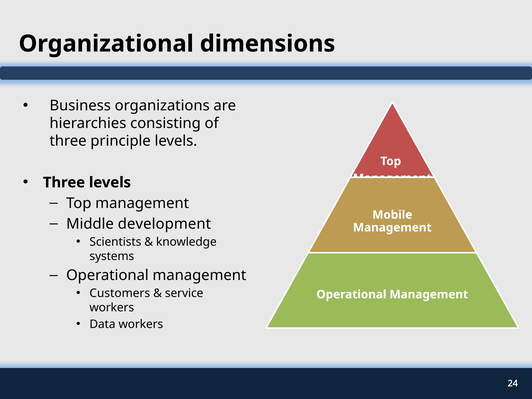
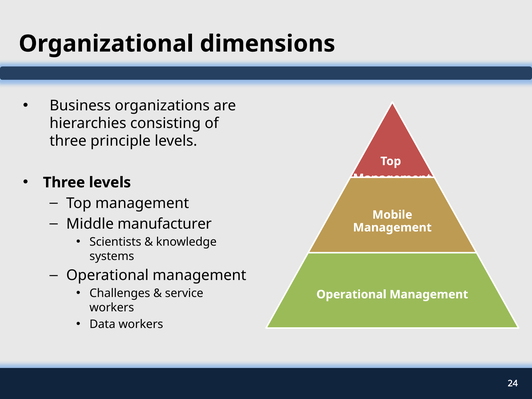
development: development -> manufacturer
Customers: Customers -> Challenges
